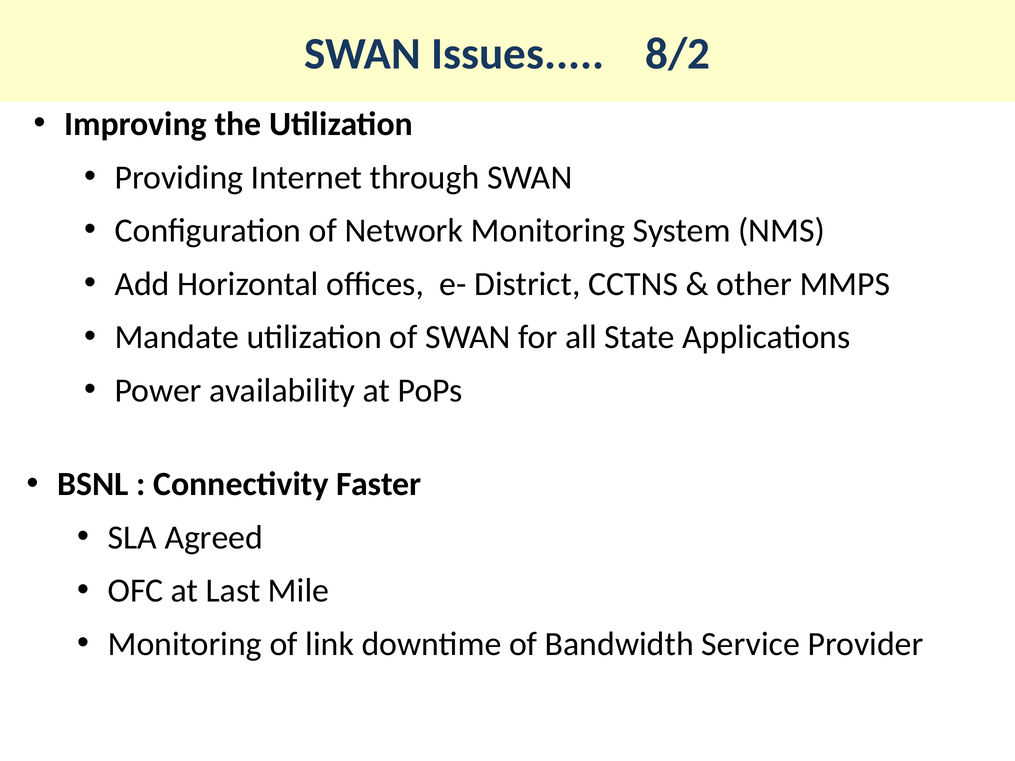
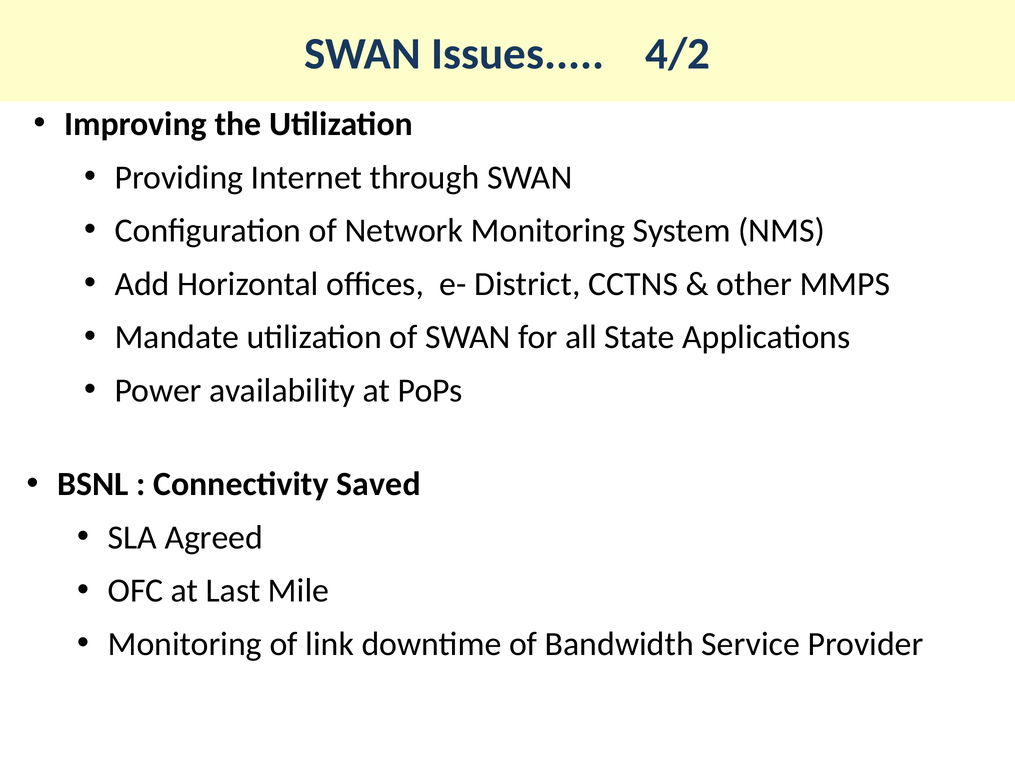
8/2: 8/2 -> 4/2
Faster: Faster -> Saved
